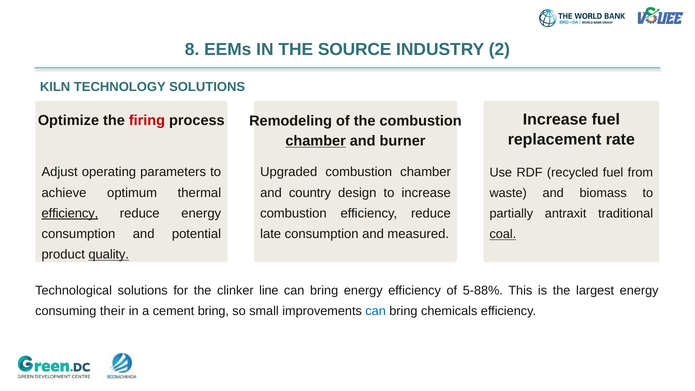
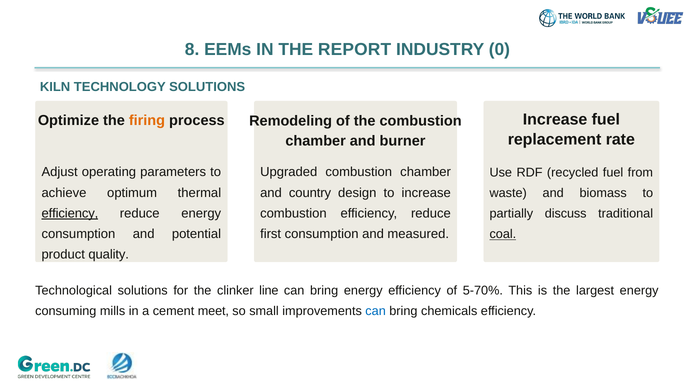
SOURCE: SOURCE -> REPORT
2: 2 -> 0
firing colour: red -> orange
chamber at (316, 141) underline: present -> none
antraxit: antraxit -> discuss
late: late -> first
quality underline: present -> none
5-88%: 5-88% -> 5-70%
their: their -> mills
cement bring: bring -> meet
